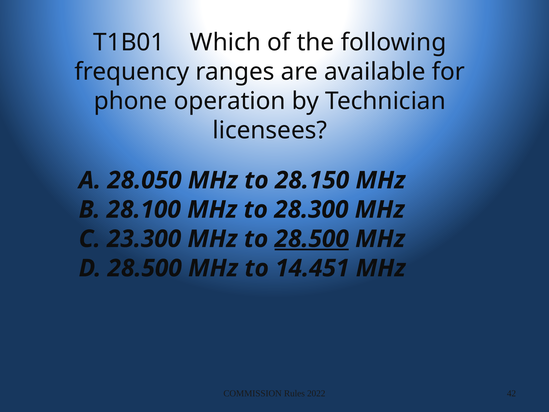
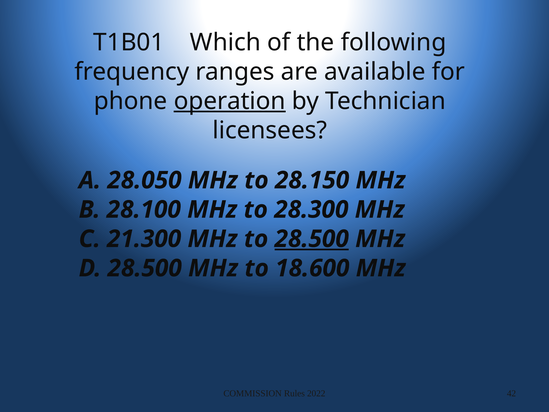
operation underline: none -> present
23.300: 23.300 -> 21.300
14.451: 14.451 -> 18.600
